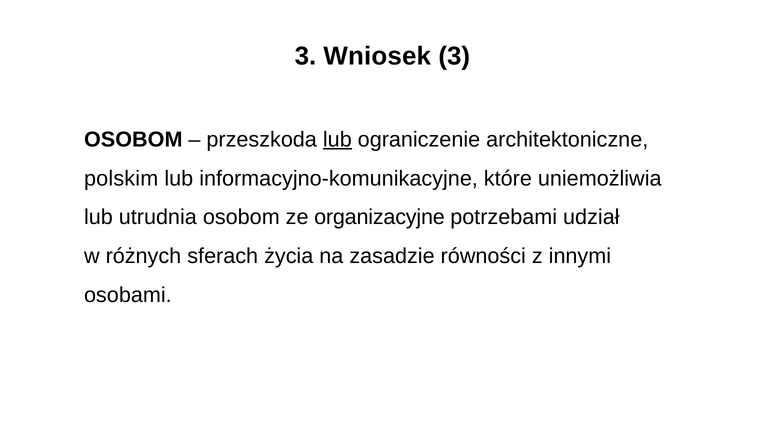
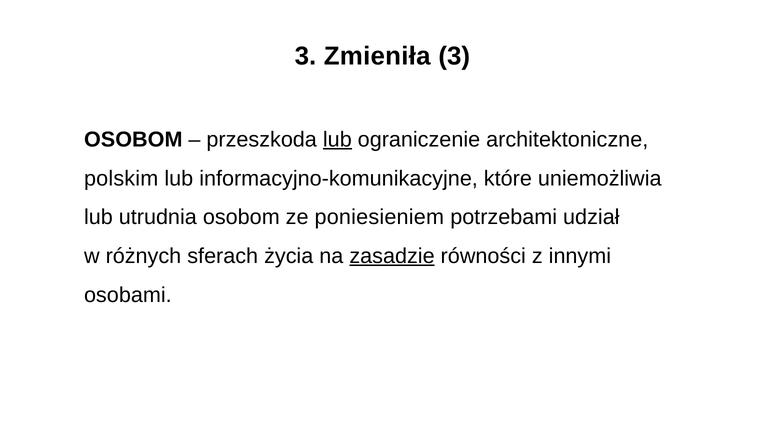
Wniosek: Wniosek -> Zmieniła
organizacyjne: organizacyjne -> poniesieniem
zasadzie underline: none -> present
